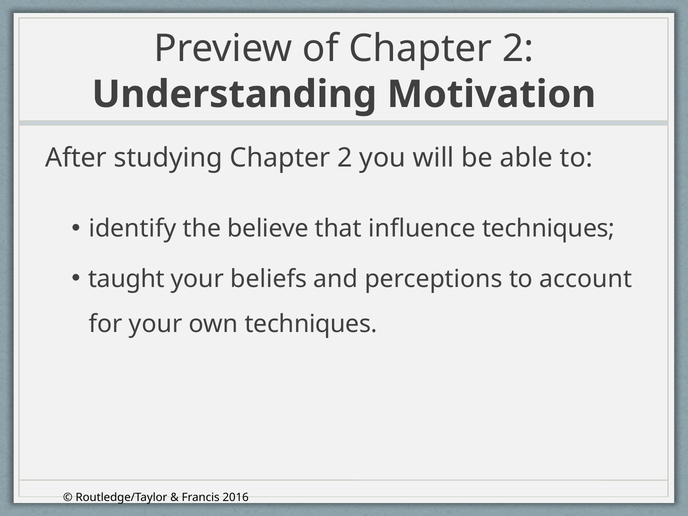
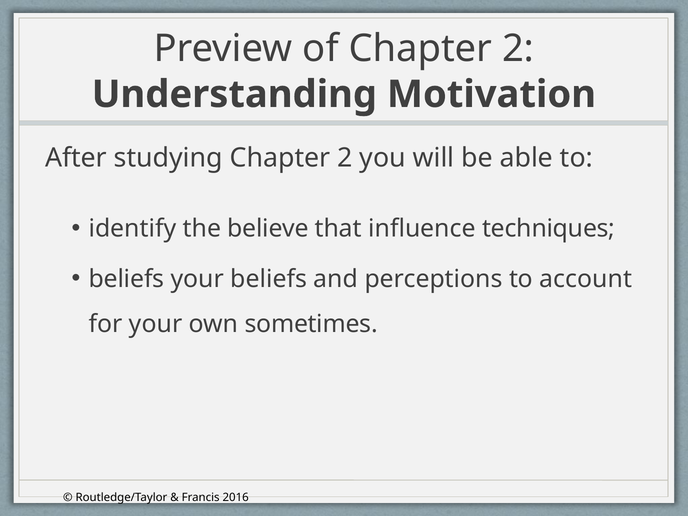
taught at (127, 279): taught -> beliefs
own techniques: techniques -> sometimes
